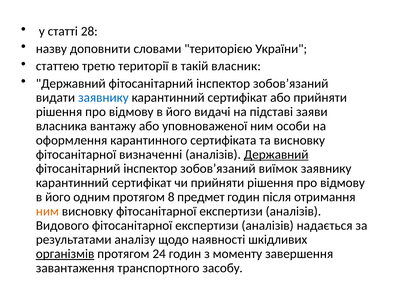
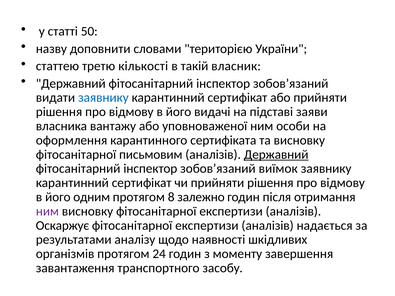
28: 28 -> 50
території: території -> кількості
визначенні: визначенні -> письмовим
предмет: предмет -> залежно
ним at (47, 211) colour: orange -> purple
Видового: Видового -> Оскаржує
організмів underline: present -> none
